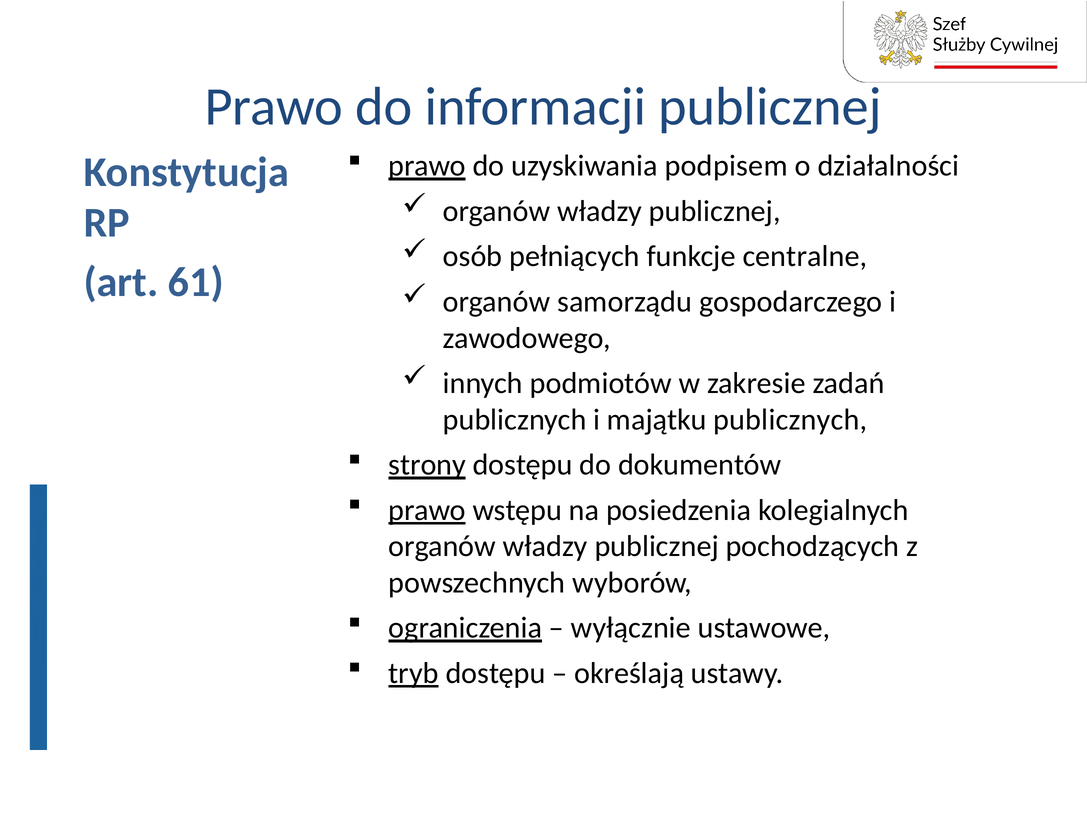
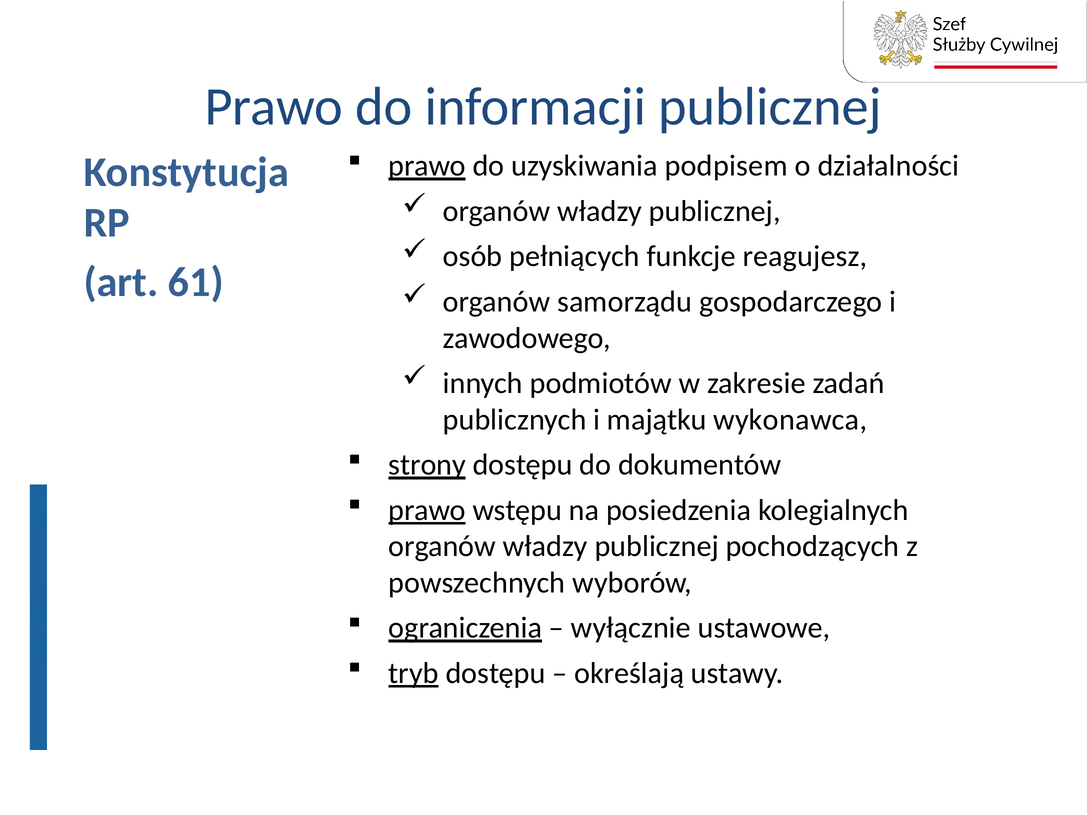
centralne: centralne -> reagujesz
majątku publicznych: publicznych -> wykonawca
